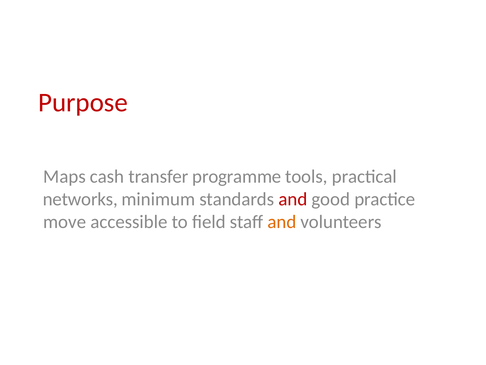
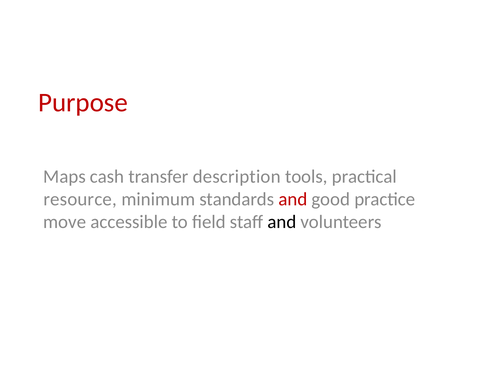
programme: programme -> description
networks: networks -> resource
and at (282, 222) colour: orange -> black
